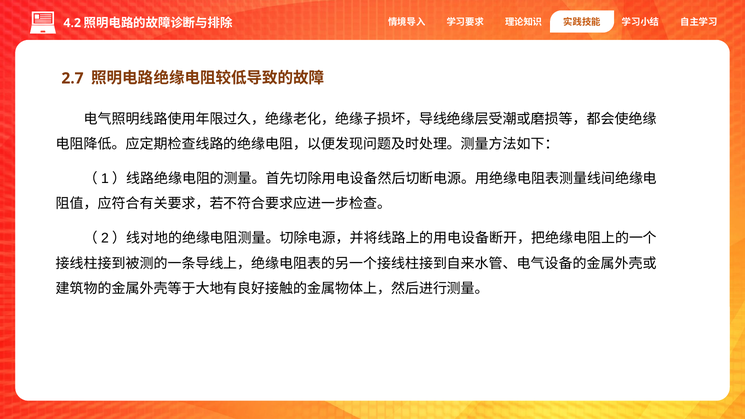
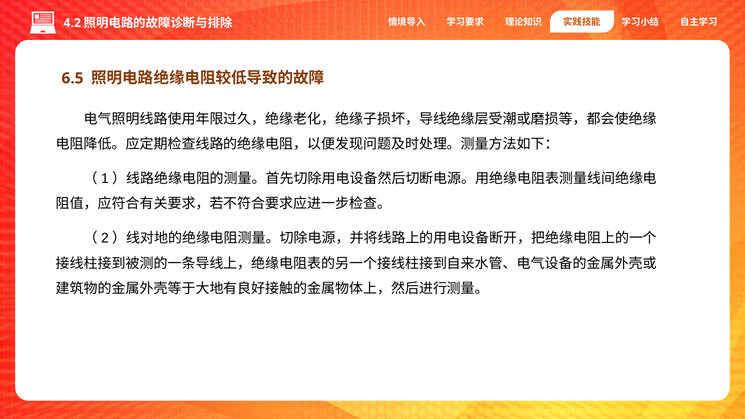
2.7: 2.7 -> 6.5
